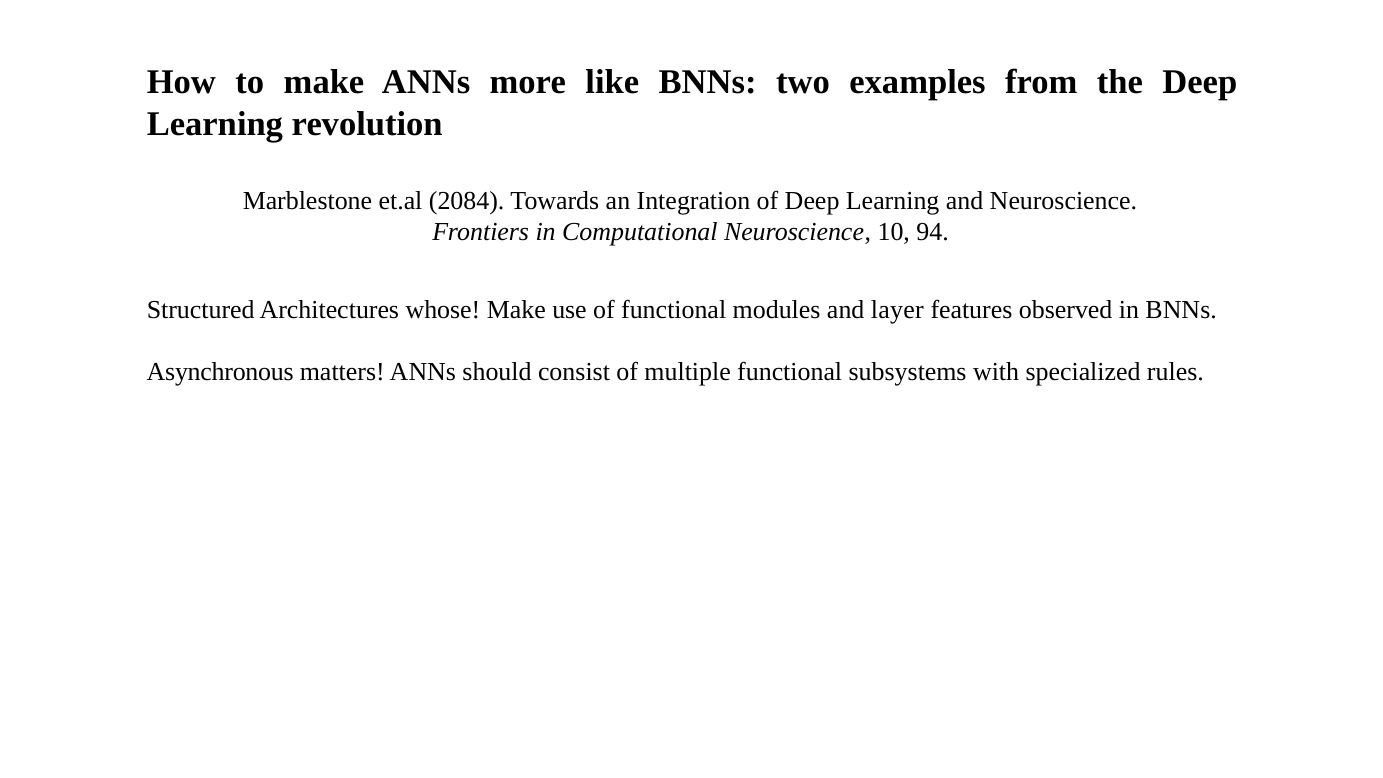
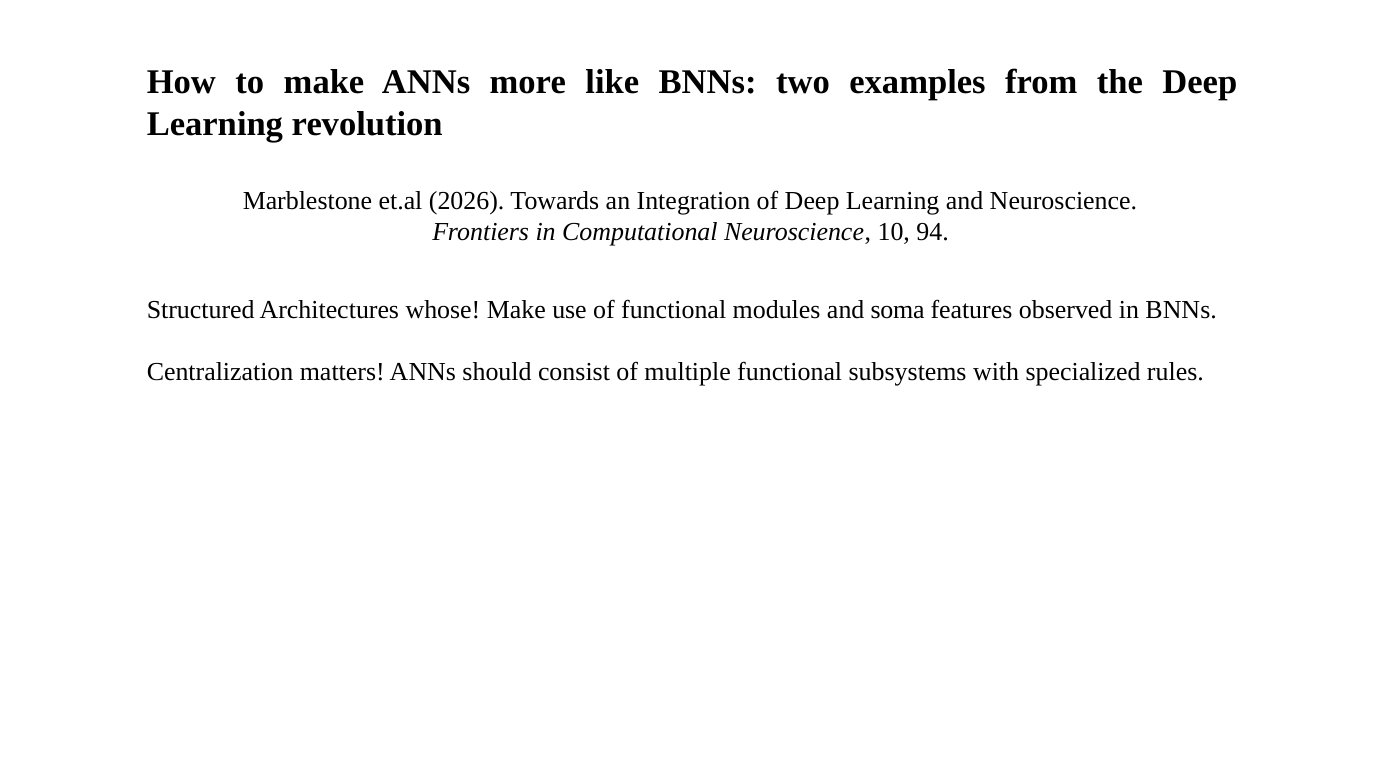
2084: 2084 -> 2026
layer: layer -> soma
Asynchronous: Asynchronous -> Centralization
